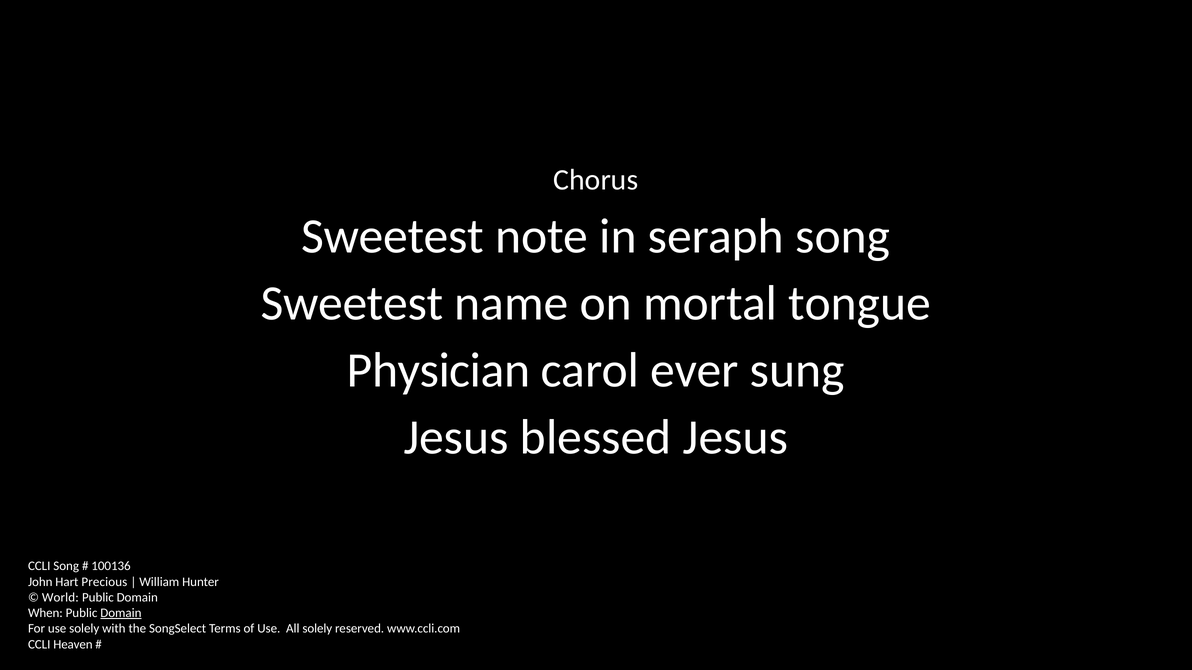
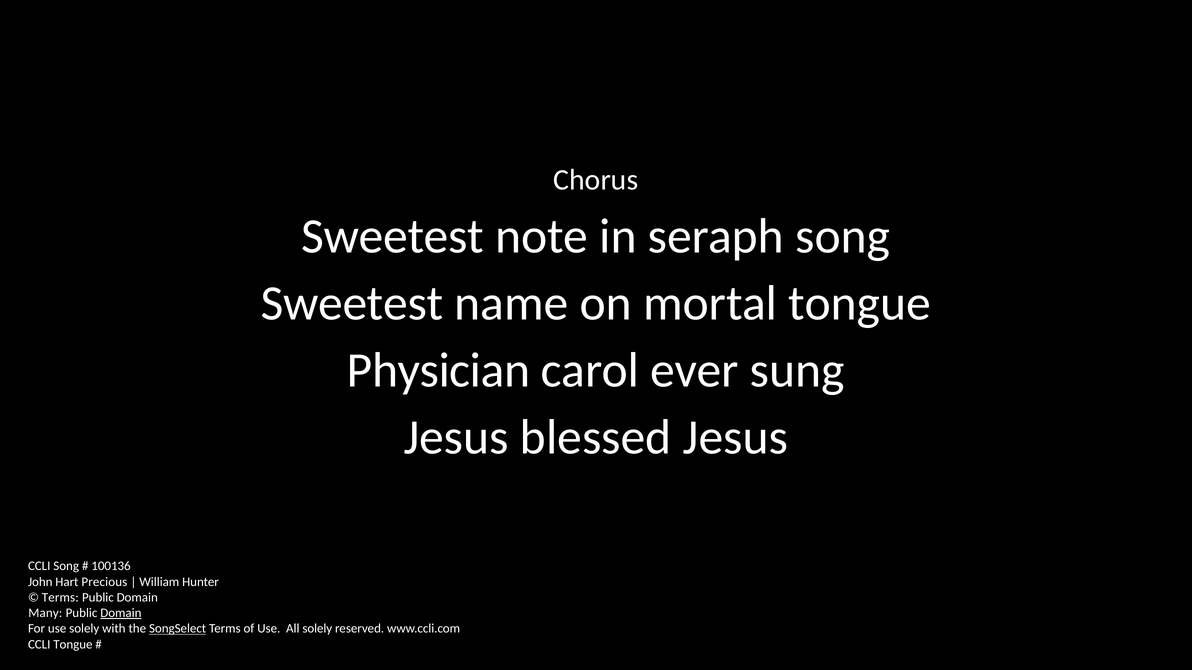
World at (60, 598): World -> Terms
When: When -> Many
SongSelect underline: none -> present
CCLI Heaven: Heaven -> Tongue
